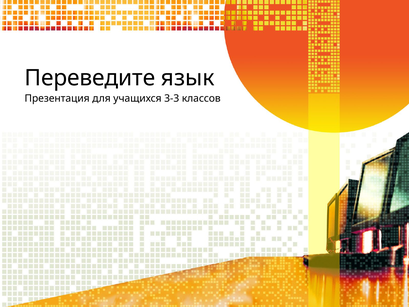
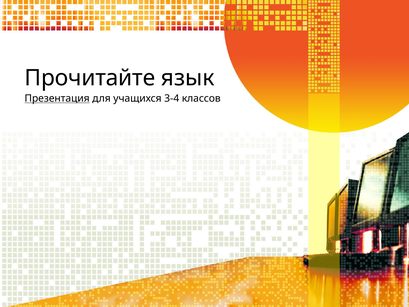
Переведите: Переведите -> Прочитайте
Презентация underline: none -> present
3-3: 3-3 -> 3-4
